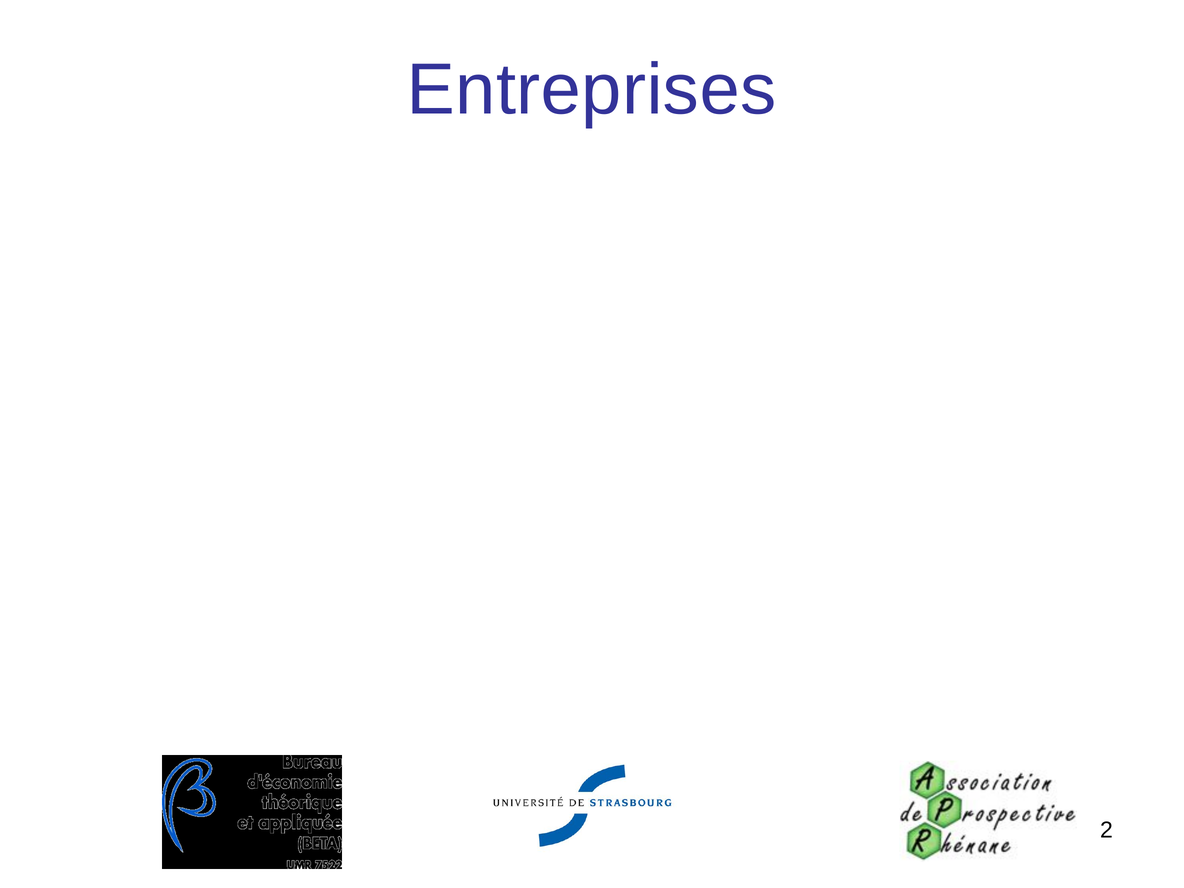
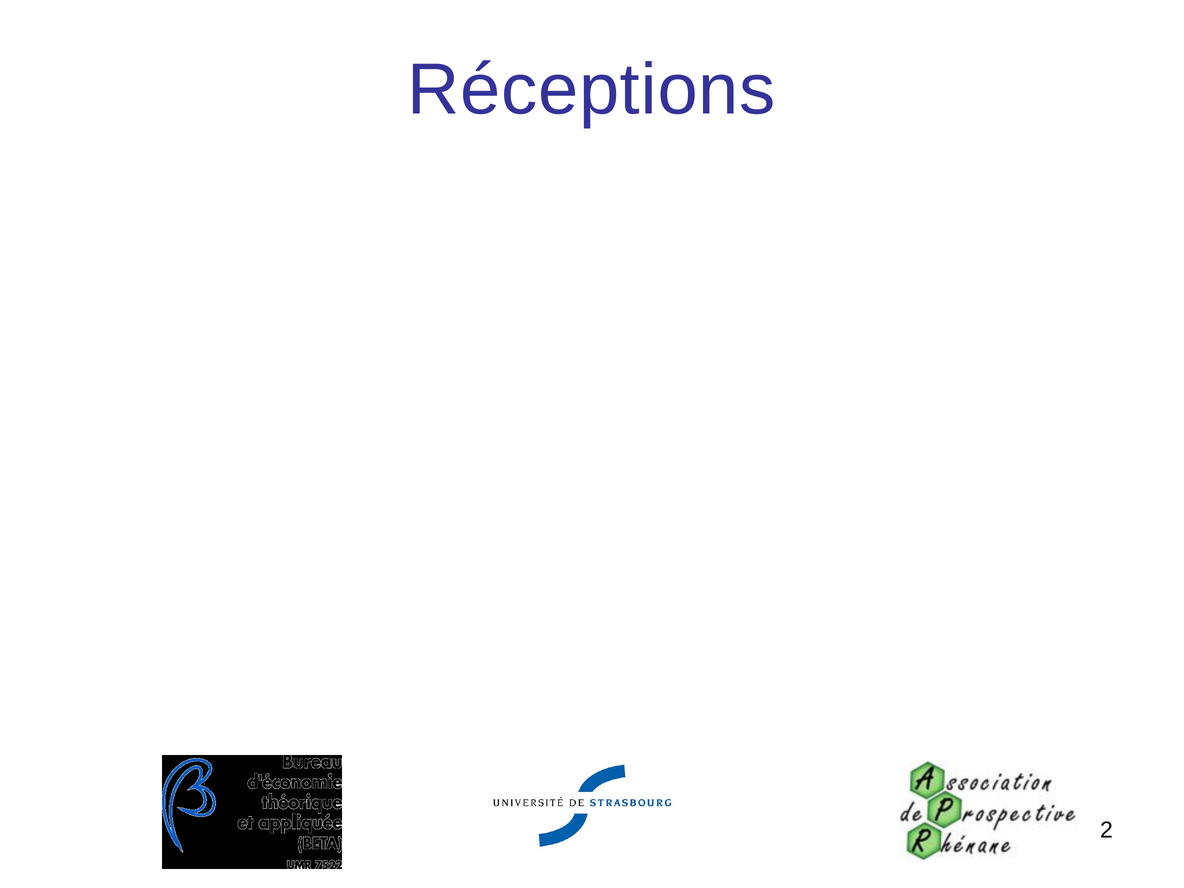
Entreprises: Entreprises -> Réceptions
